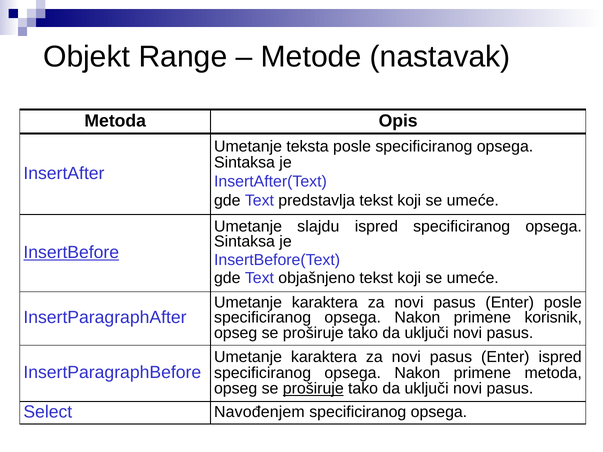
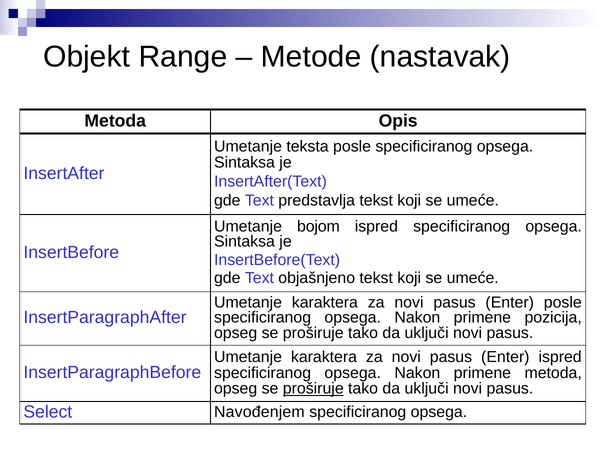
slajdu: slajdu -> bojom
InsertBefore underline: present -> none
korisnik: korisnik -> pozicija
